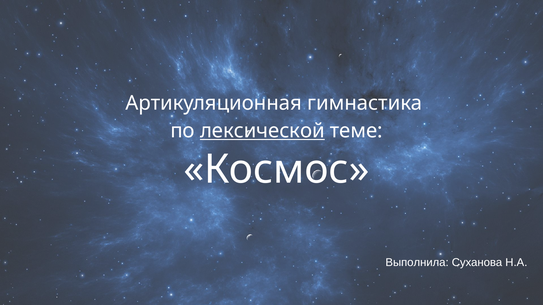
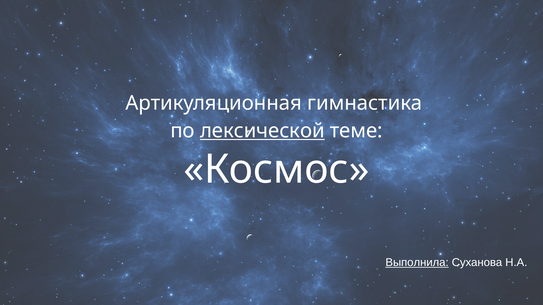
Выполнила underline: none -> present
